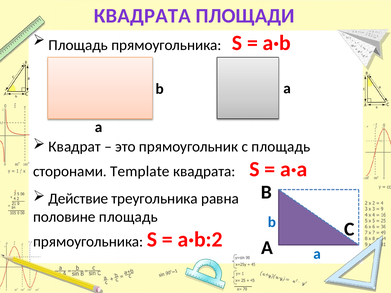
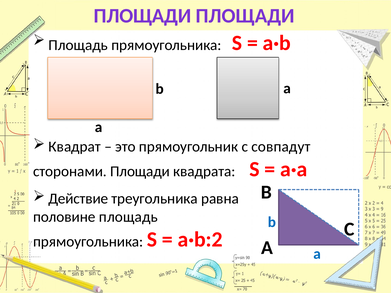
КВАДРАТА at (142, 16): КВАДРАТА -> ПЛОЩАДИ
с площадь: площадь -> совпадут
сторонами Template: Template -> Площади
